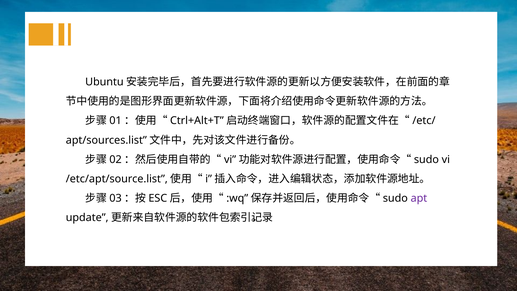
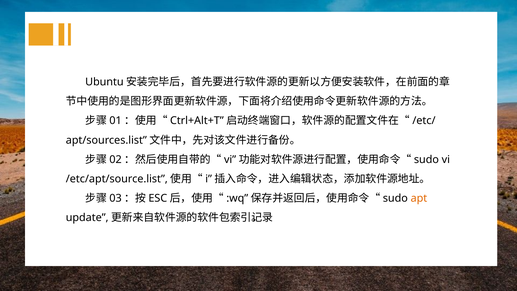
apt colour: purple -> orange
